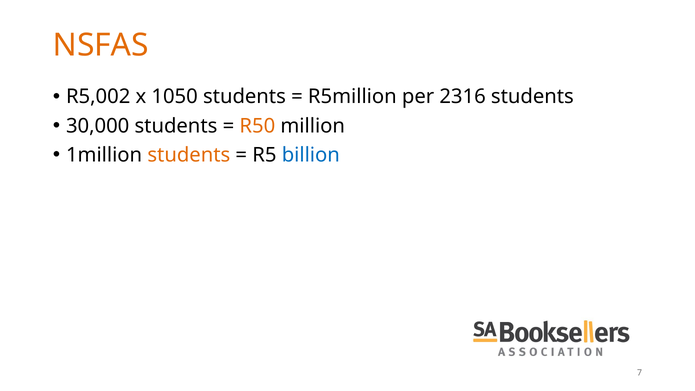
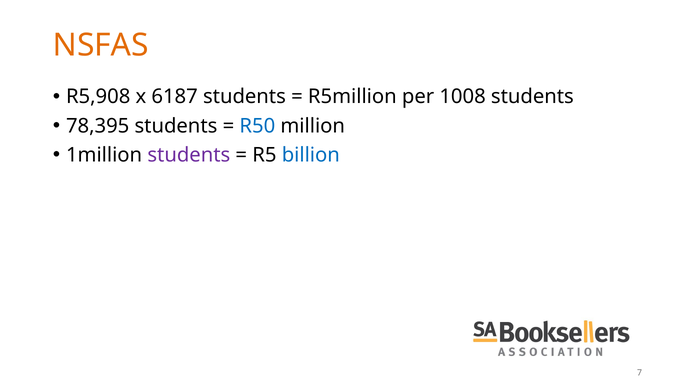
R5,002: R5,002 -> R5,908
1050: 1050 -> 6187
2316: 2316 -> 1008
30,000: 30,000 -> 78,395
R50 colour: orange -> blue
students at (189, 155) colour: orange -> purple
